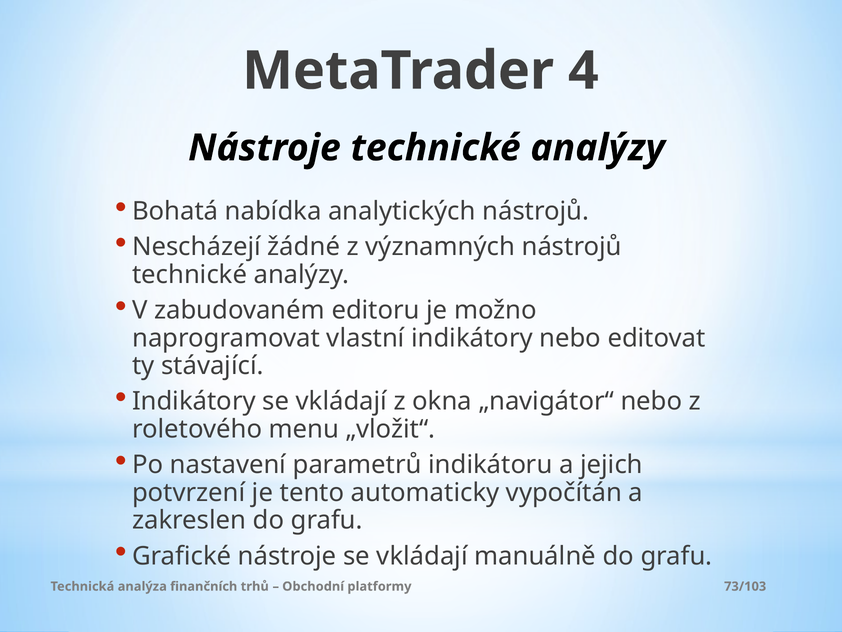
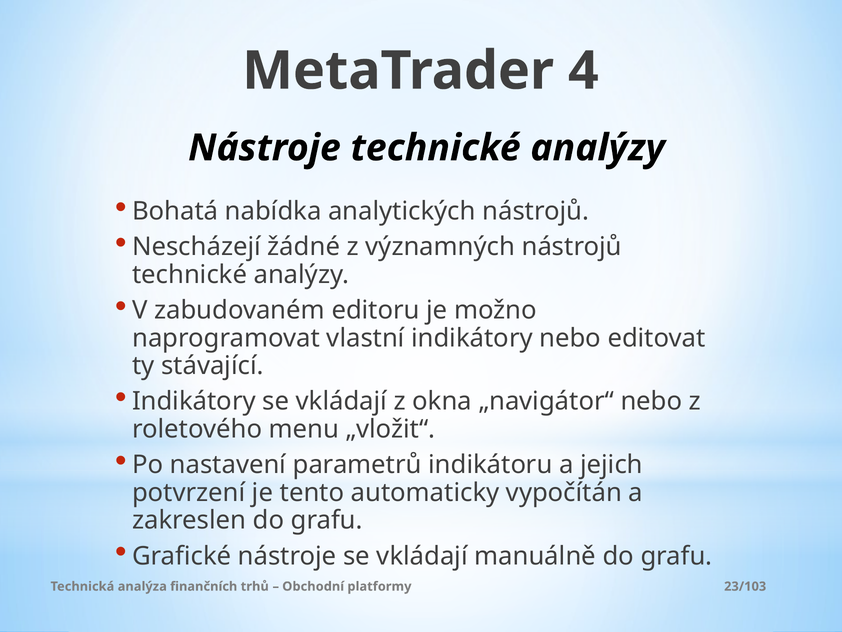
73/103: 73/103 -> 23/103
